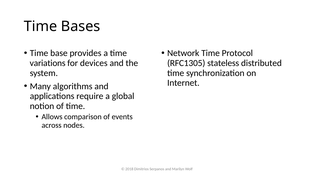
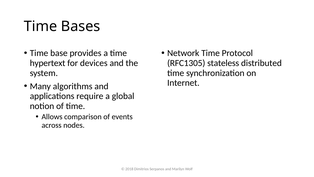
variations: variations -> hypertext
